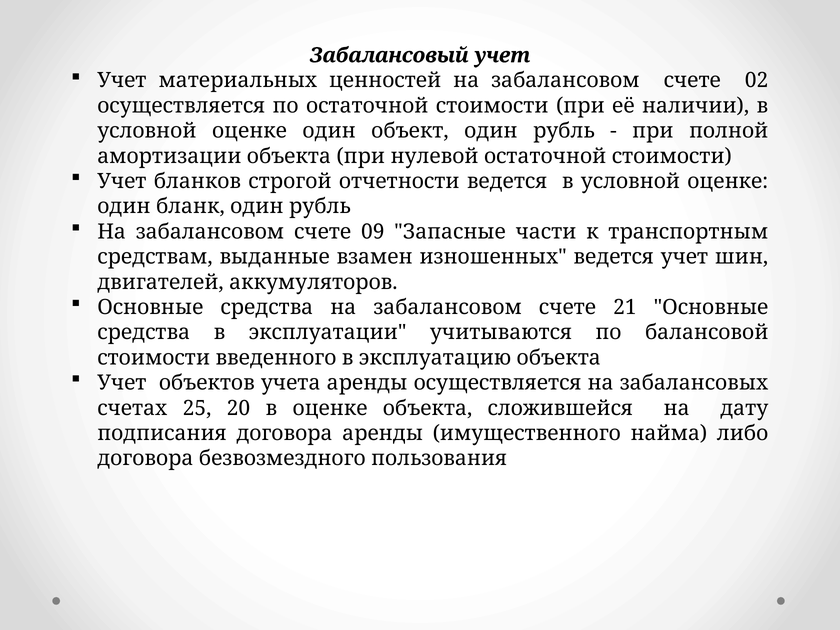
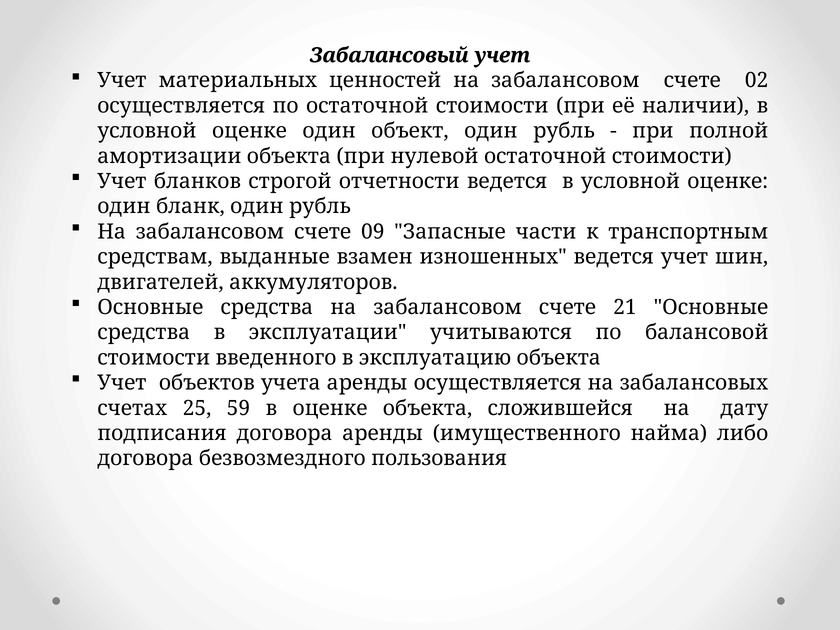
20: 20 -> 59
